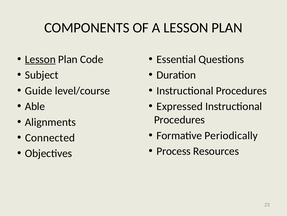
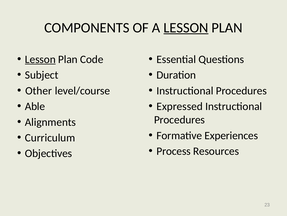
LESSON at (186, 28) underline: none -> present
Guide: Guide -> Other
Periodically: Periodically -> Experiences
Connected: Connected -> Curriculum
